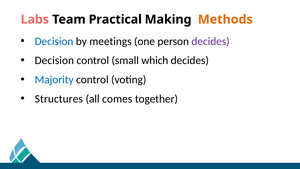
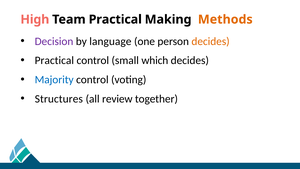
Labs: Labs -> High
Decision at (54, 41) colour: blue -> purple
meetings: meetings -> language
decides at (211, 41) colour: purple -> orange
Decision at (54, 60): Decision -> Practical
comes: comes -> review
